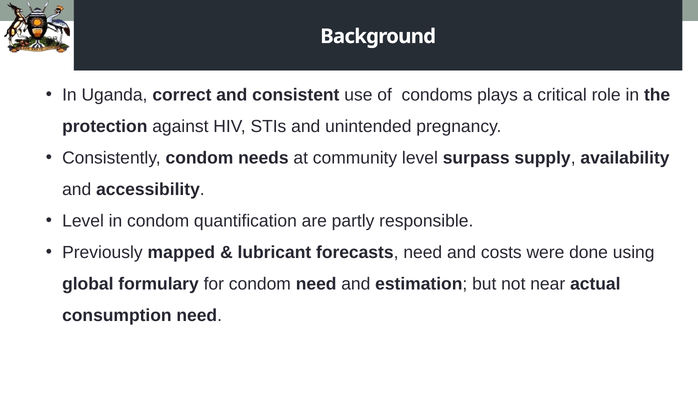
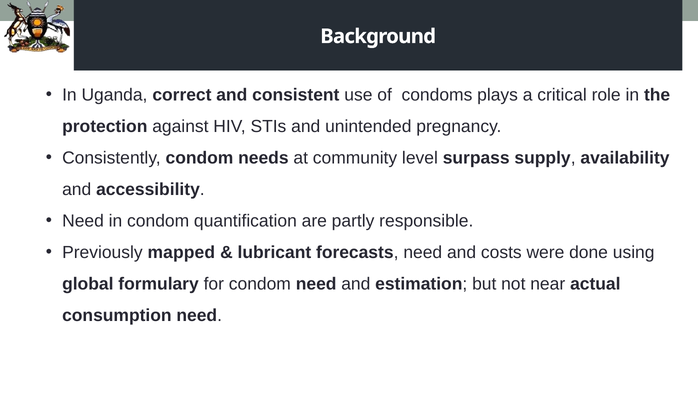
Level at (83, 221): Level -> Need
